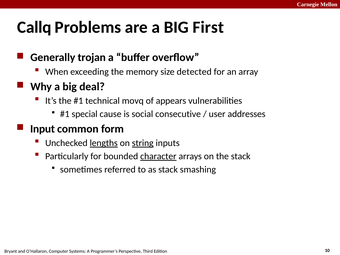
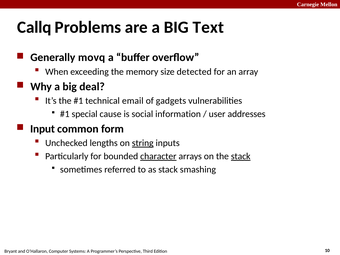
First: First -> Text
trojan: trojan -> movq
movq: movq -> email
appears: appears -> gadgets
consecutive: consecutive -> information
lengths underline: present -> none
stack at (241, 156) underline: none -> present
